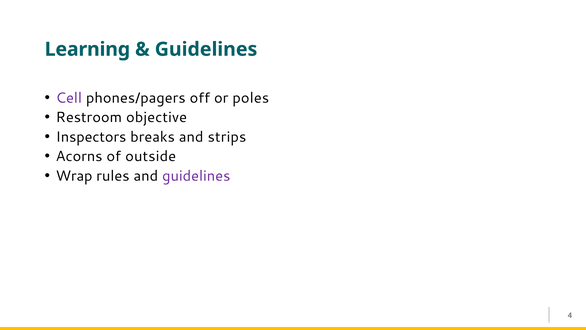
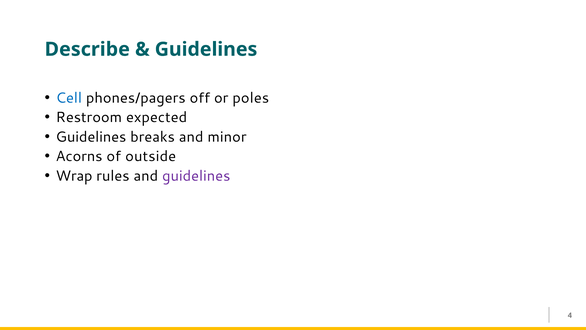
Learning: Learning -> Describe
Cell colour: purple -> blue
objective: objective -> expected
Inspectors at (91, 137): Inspectors -> Guidelines
strips: strips -> minor
